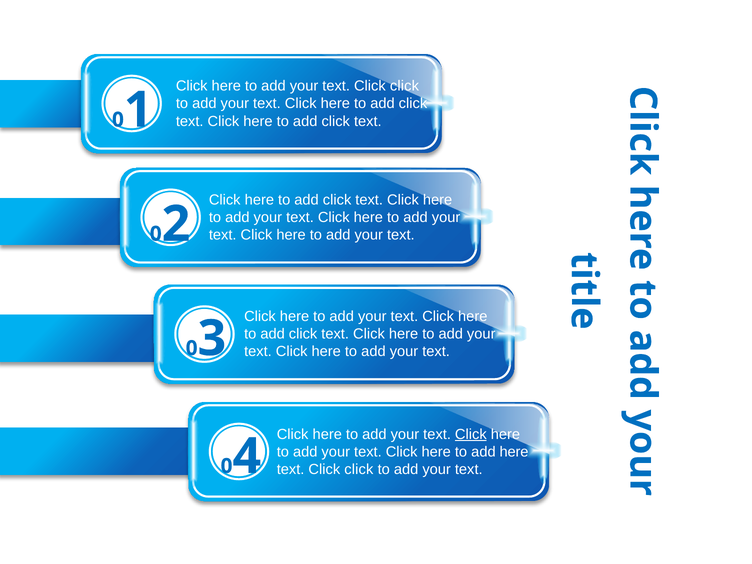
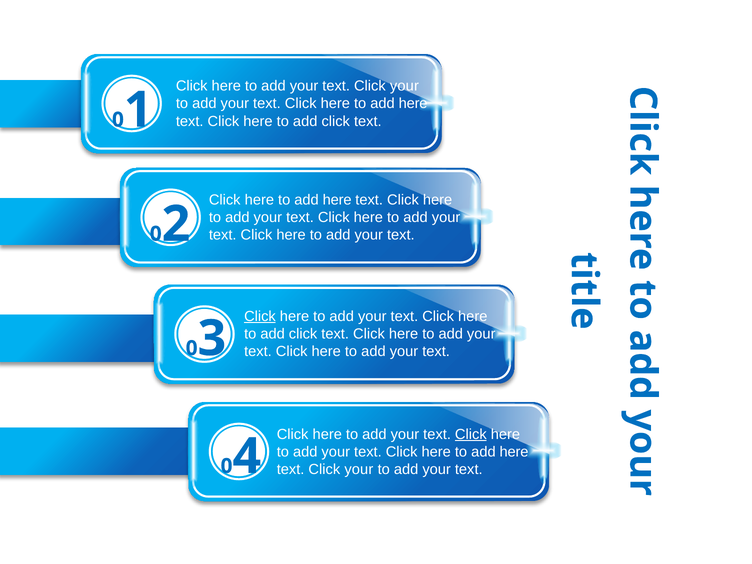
your text Click click: click -> your
click at (413, 104): click -> here
click at (337, 200): click -> here
Click at (260, 316) underline: none -> present
click at (359, 469): click -> your
